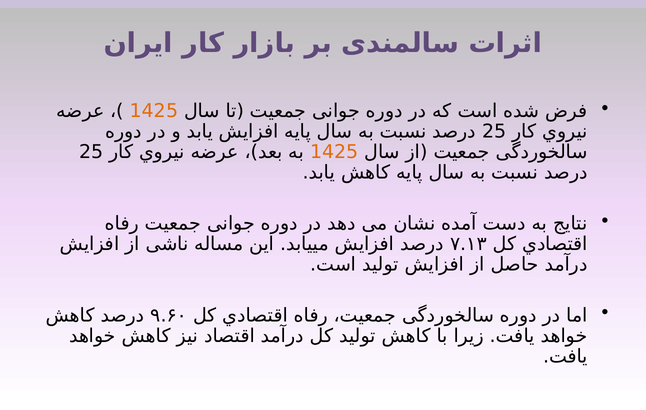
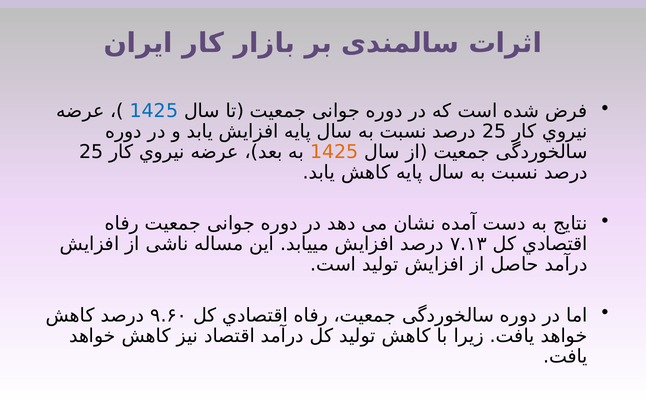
1425 at (154, 111) colour: orange -> blue
